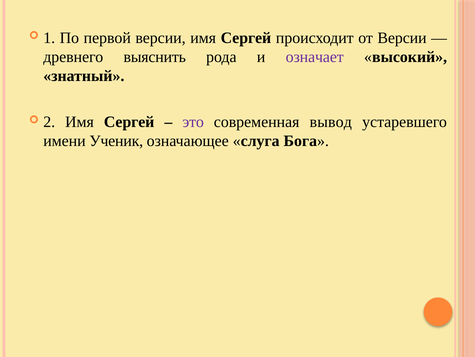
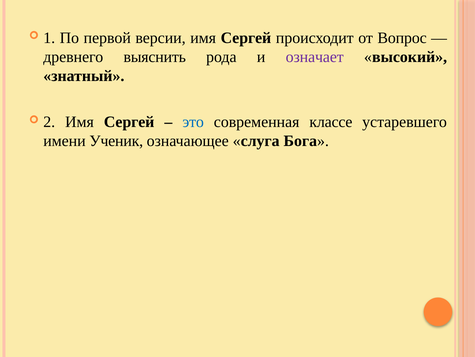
от Версии: Версии -> Вопрос
это colour: purple -> blue
вывод: вывод -> классе
